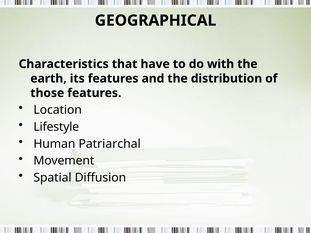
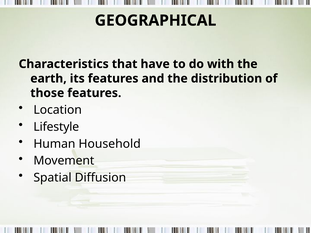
Patriarchal: Patriarchal -> Household
